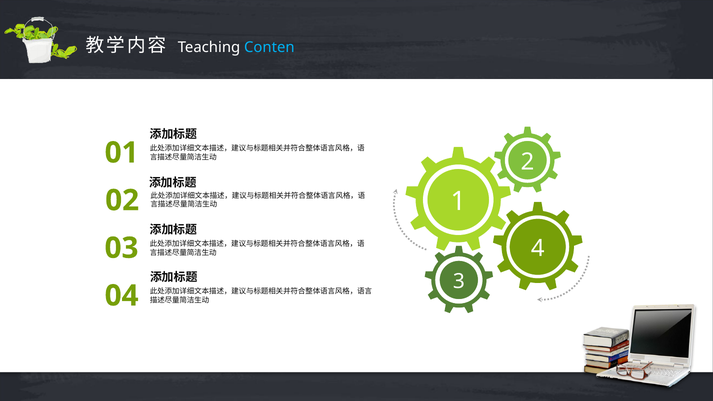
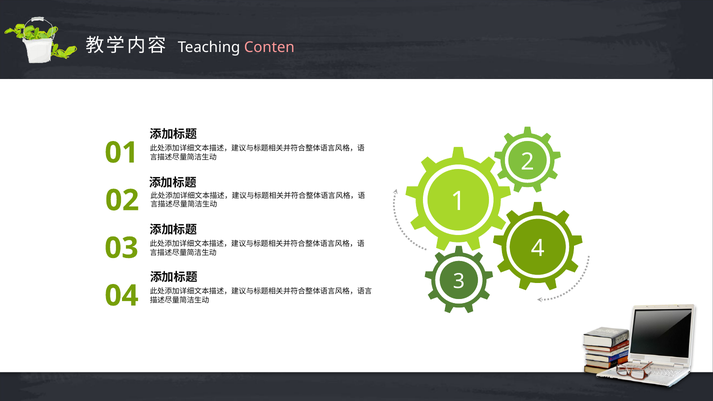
Conten colour: light blue -> pink
